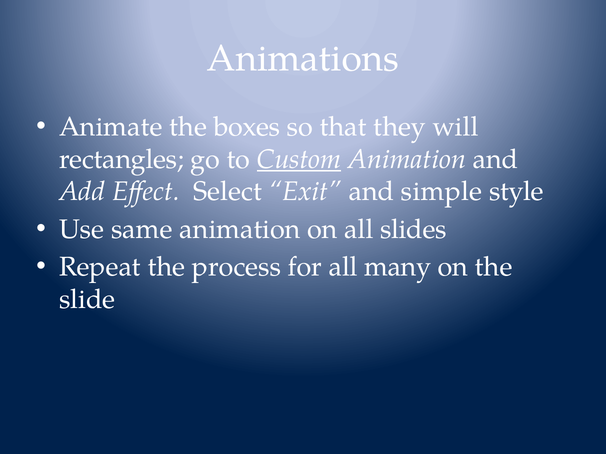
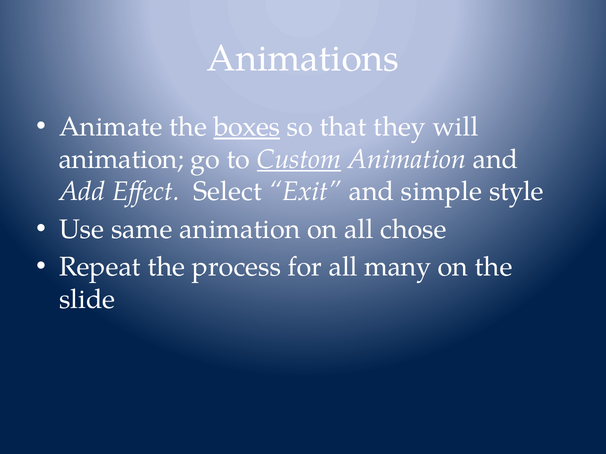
boxes underline: none -> present
rectangles at (121, 159): rectangles -> animation
slides: slides -> chose
